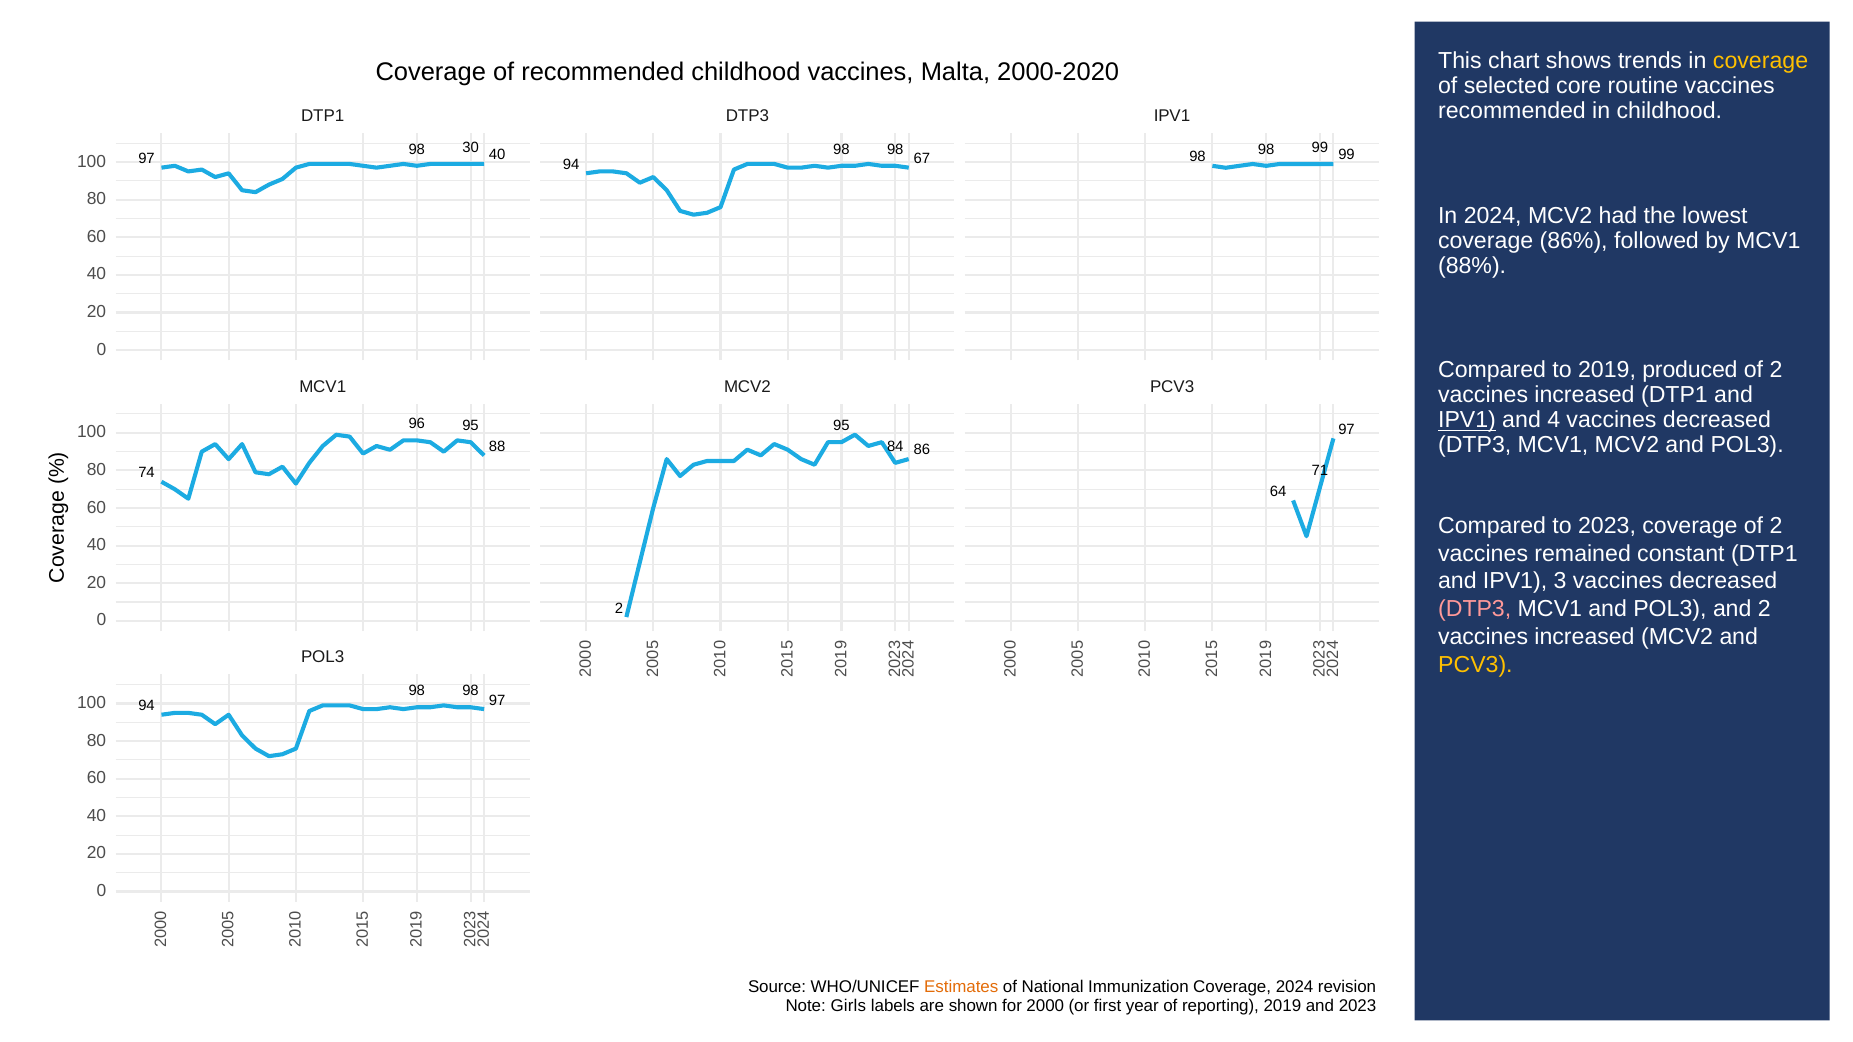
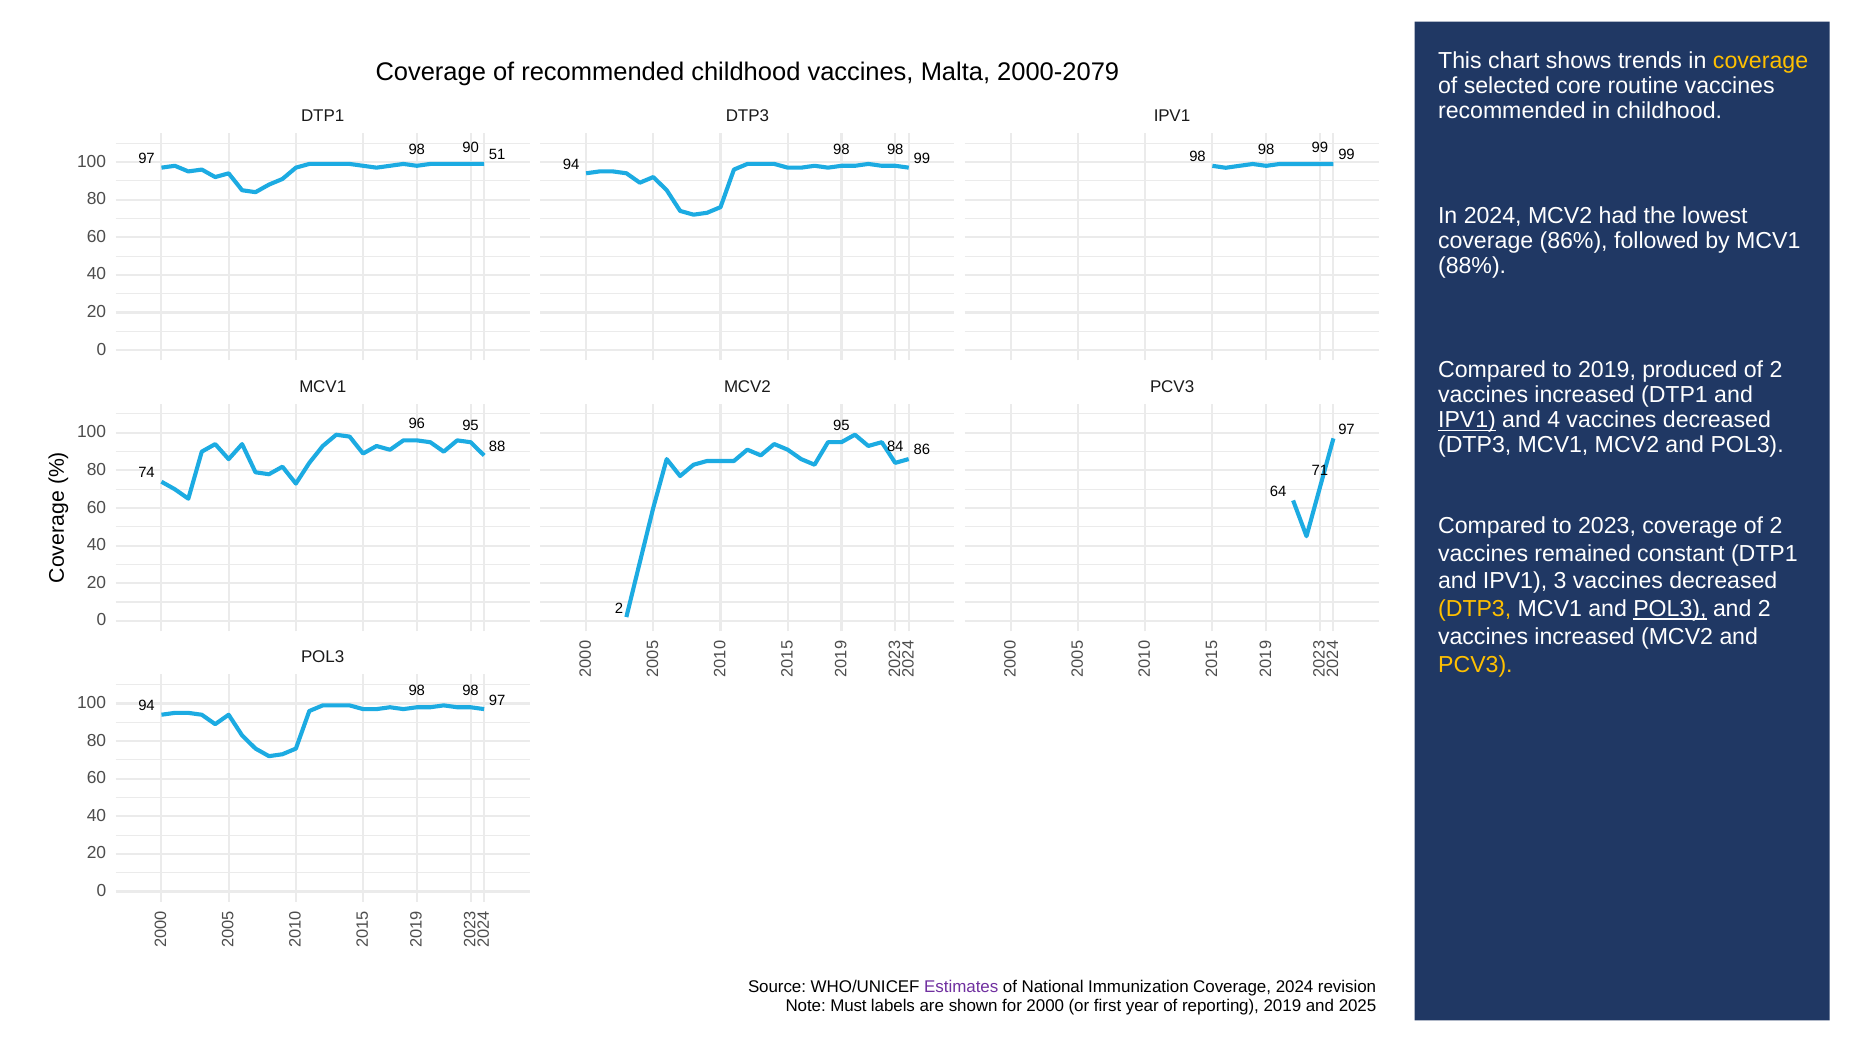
2000-2020: 2000-2020 -> 2000-2079
30: 30 -> 90
97 40: 40 -> 51
94 67: 67 -> 99
DTP3 at (1475, 609) colour: pink -> yellow
POL3 at (1670, 609) underline: none -> present
Estimates colour: orange -> purple
Girls: Girls -> Must
and 2023: 2023 -> 2025
